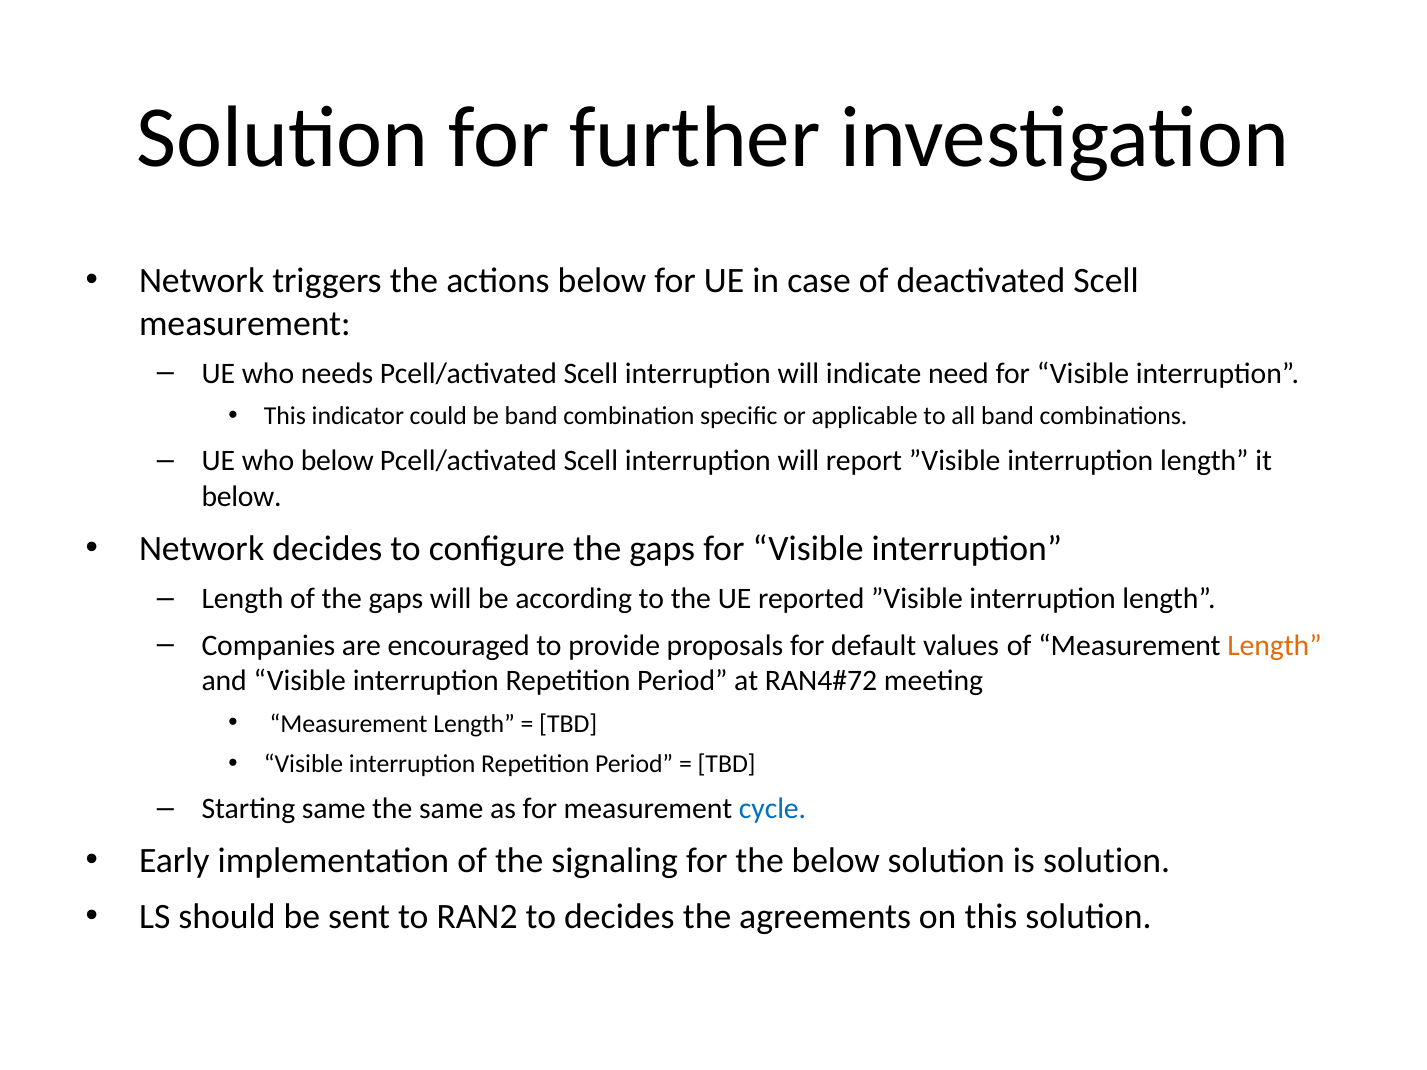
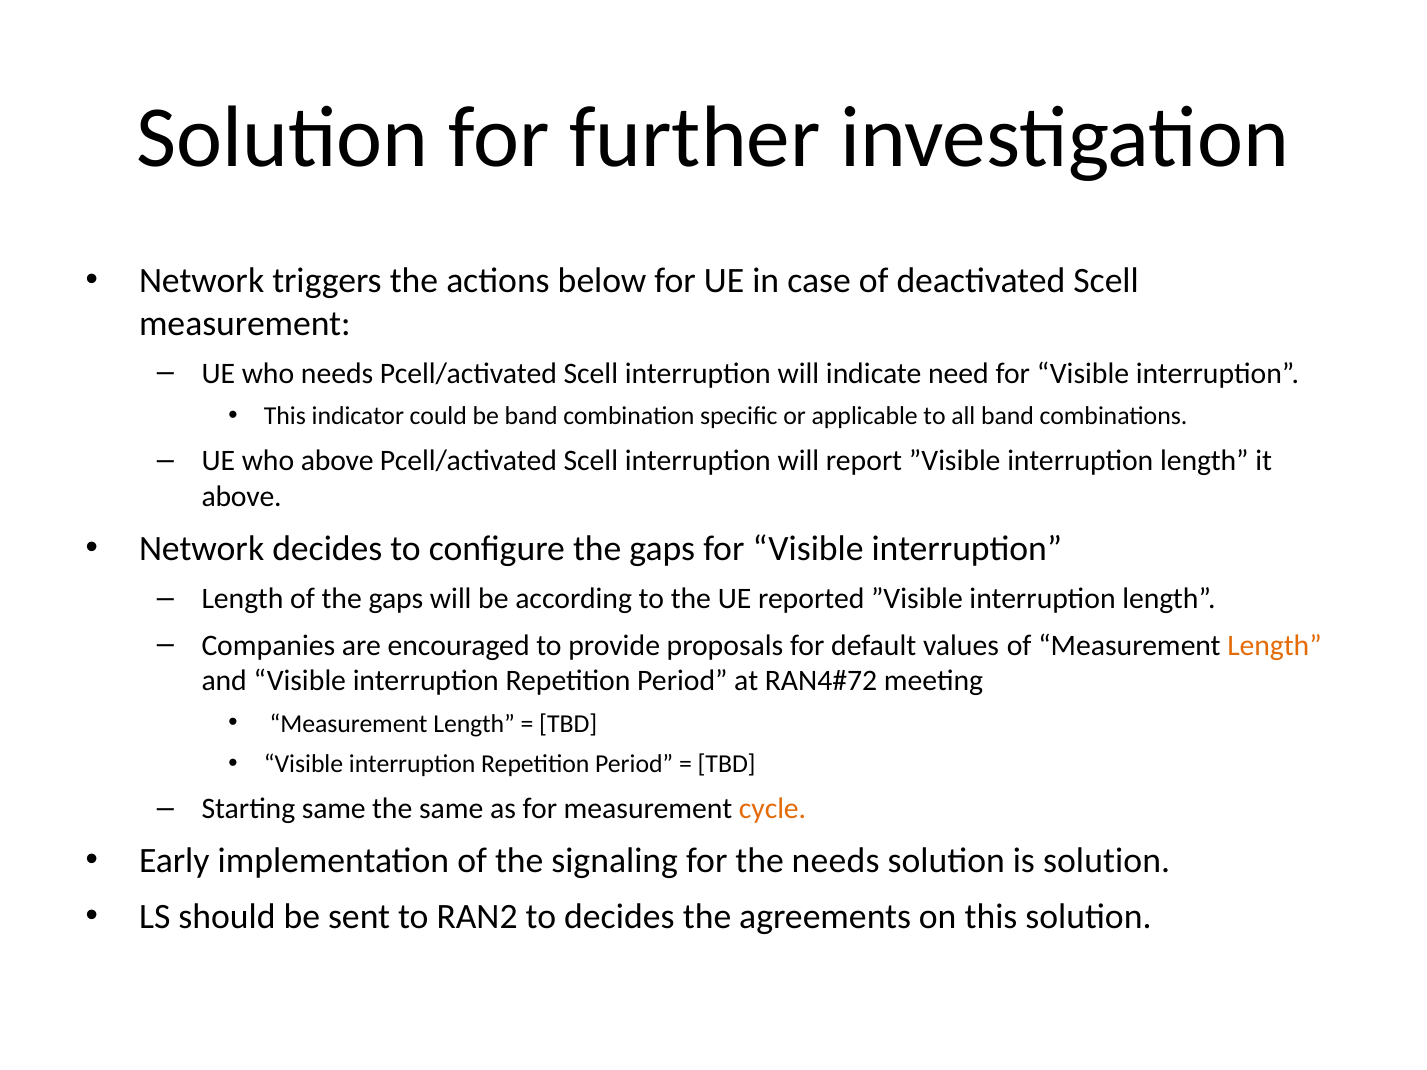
who below: below -> above
below at (242, 496): below -> above
cycle colour: blue -> orange
the below: below -> needs
